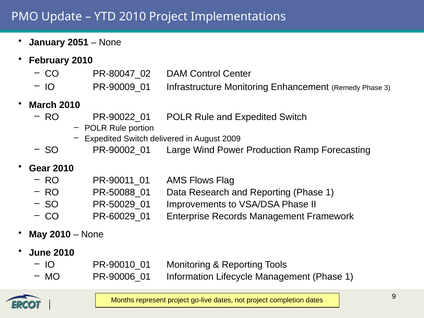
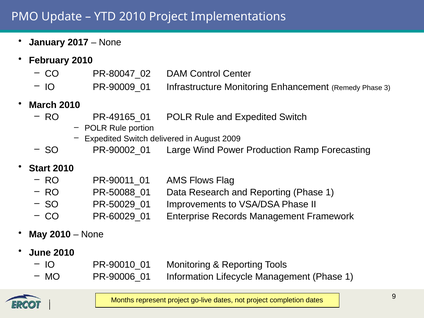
2051: 2051 -> 2017
PR-90022_01: PR-90022_01 -> PR-49165_01
Gear: Gear -> Start
